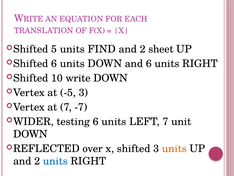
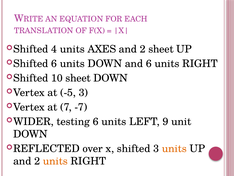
5: 5 -> 4
FIND: FIND -> AXES
10 write: write -> sheet
LEFT 7: 7 -> 9
units at (55, 161) colour: blue -> orange
